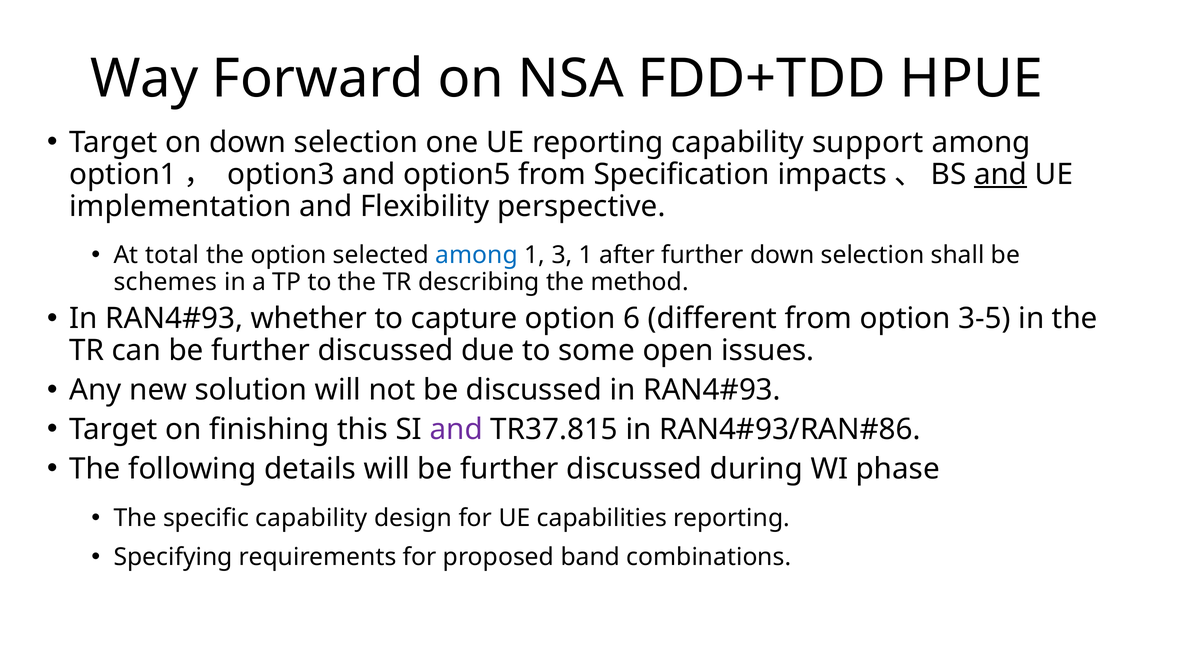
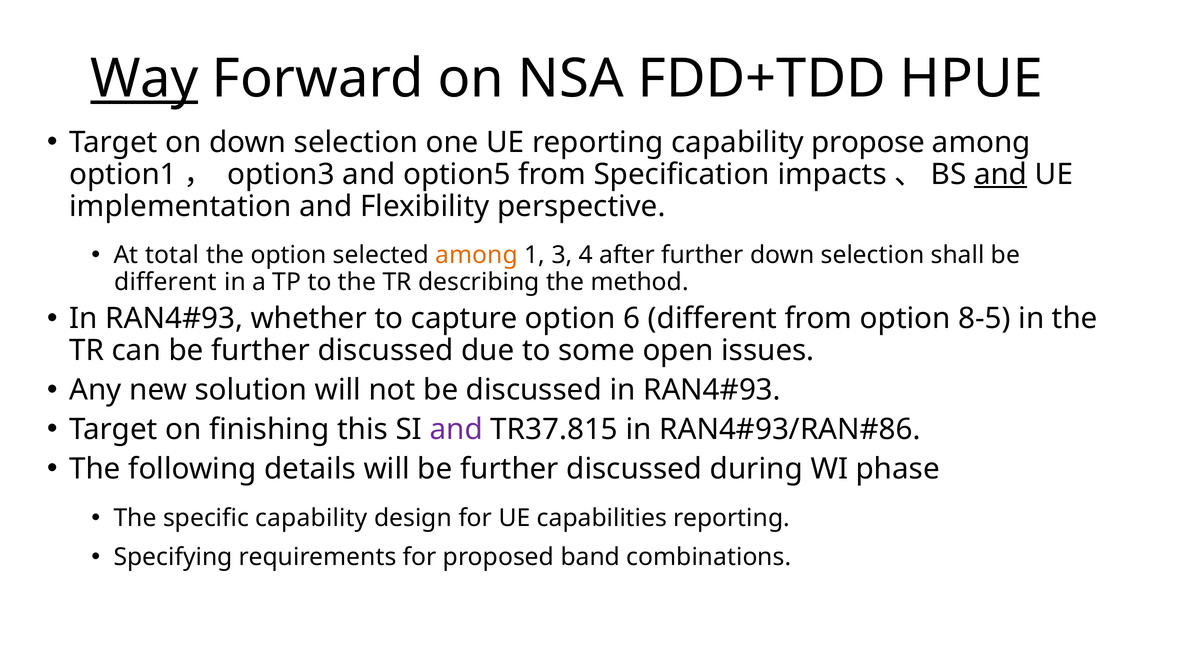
Way underline: none -> present
support: support -> propose
among at (477, 256) colour: blue -> orange
3 1: 1 -> 4
schemes at (166, 282): schemes -> different
3-5: 3-5 -> 8-5
